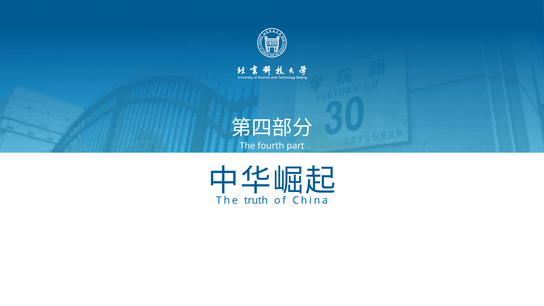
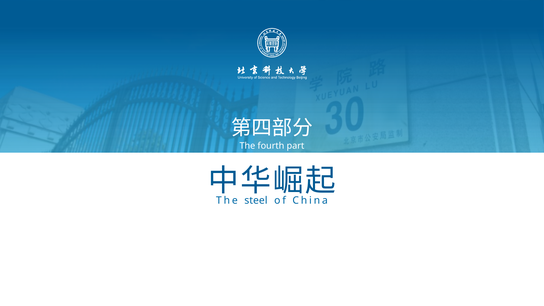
truth: truth -> steel
